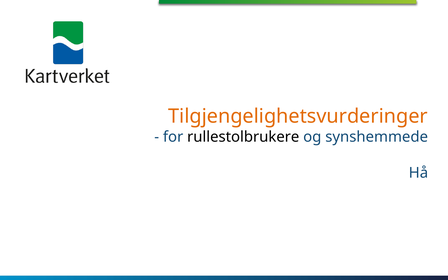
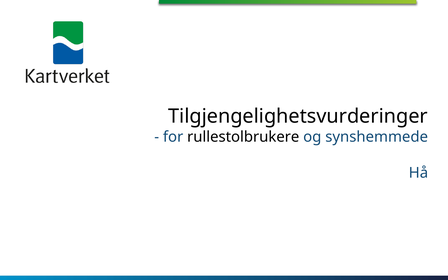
Tilgjengelighetsvurderinger colour: orange -> black
